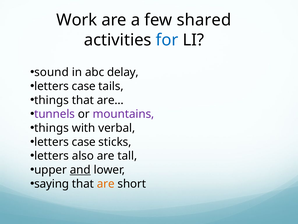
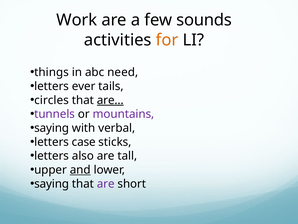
shared: shared -> sounds
for colour: blue -> orange
sound: sound -> things
delay: delay -> need
case at (84, 86): case -> ever
things at (52, 100): things -> circles
are… underline: none -> present
things at (52, 128): things -> saying
are at (106, 183) colour: orange -> purple
